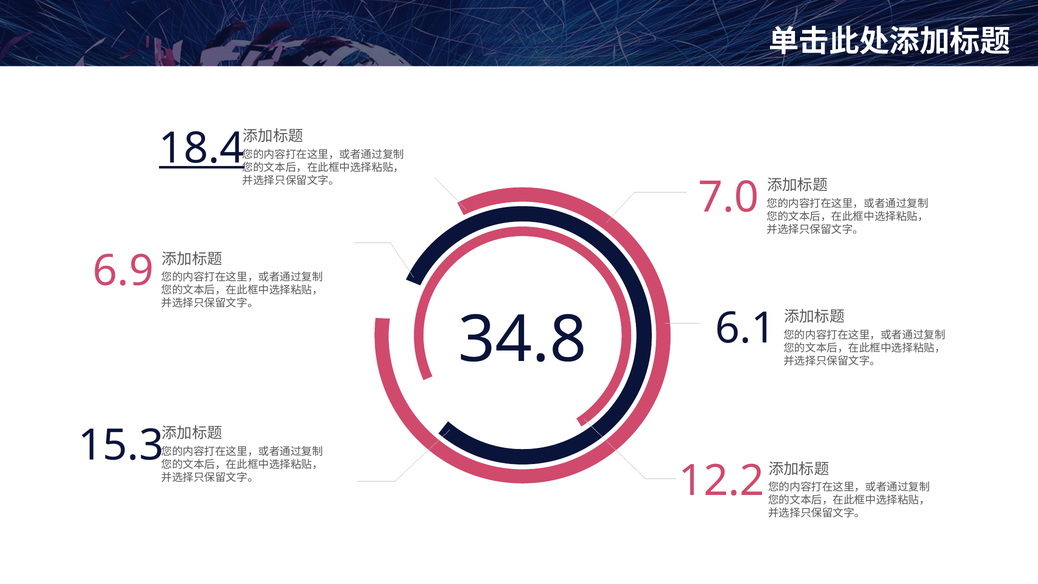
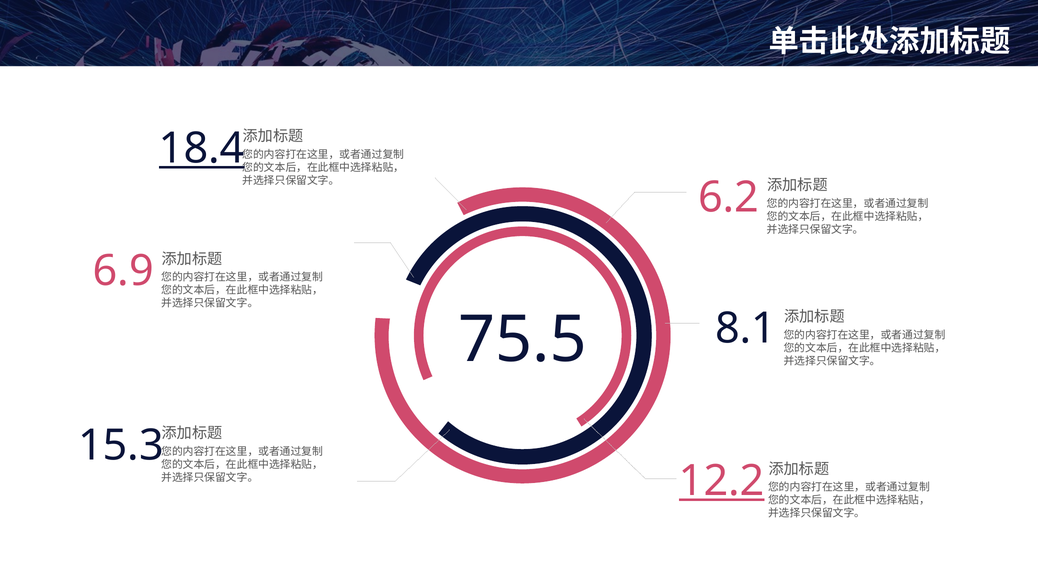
7.0: 7.0 -> 6.2
6.1: 6.1 -> 8.1
34.8: 34.8 -> 75.5
12.2 underline: none -> present
